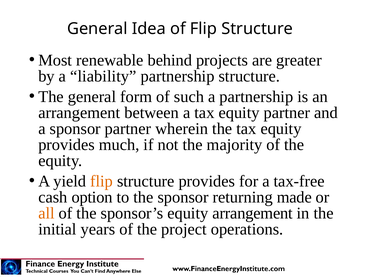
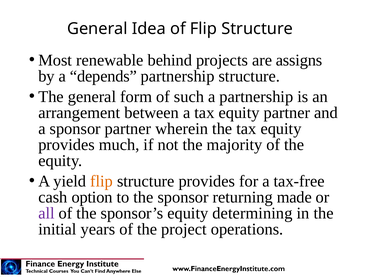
greater: greater -> assigns
liability: liability -> depends
all colour: orange -> purple
equity arrangement: arrangement -> determining
